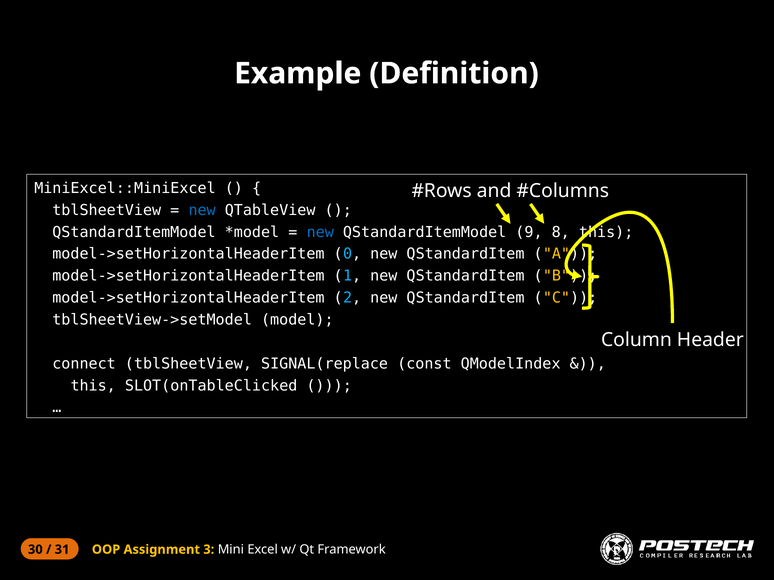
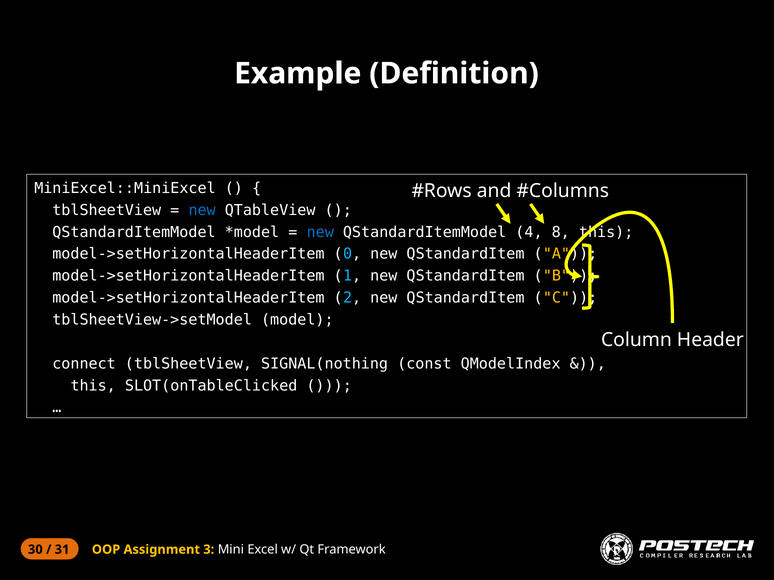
9: 9 -> 4
SIGNAL(replace: SIGNAL(replace -> SIGNAL(nothing
